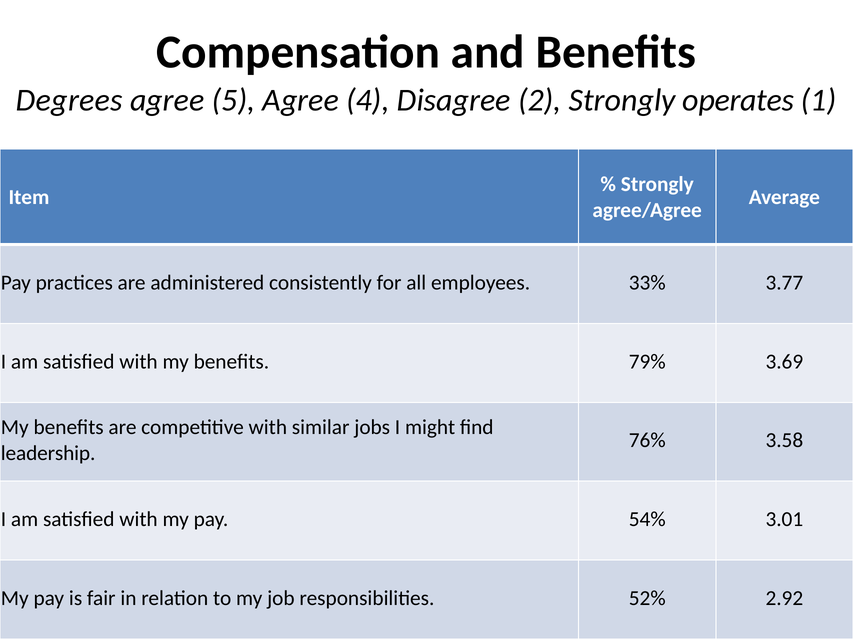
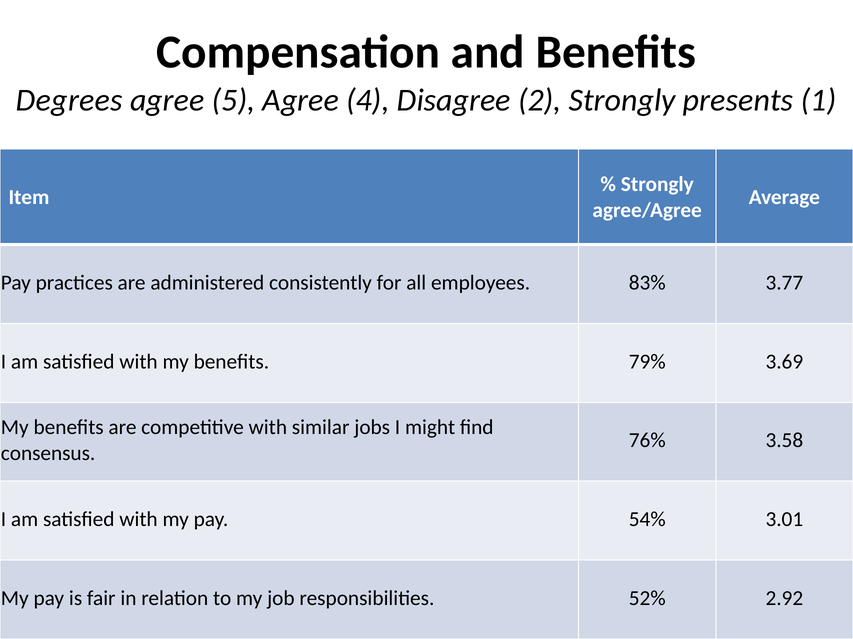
operates: operates -> presents
33%: 33% -> 83%
leadership: leadership -> consensus
